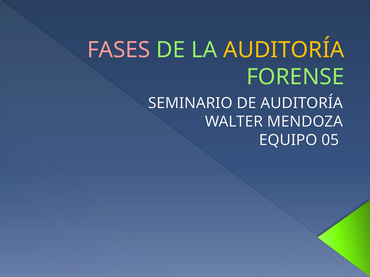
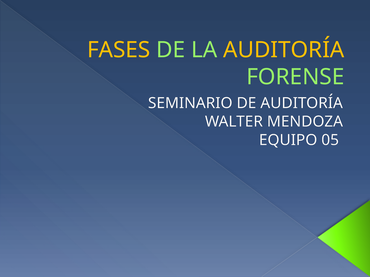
FASES colour: pink -> yellow
